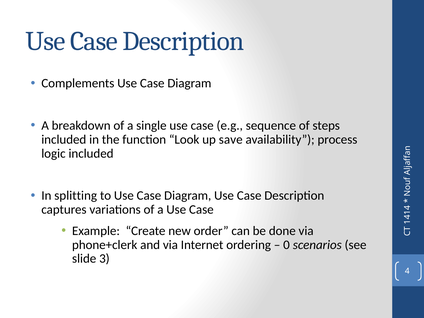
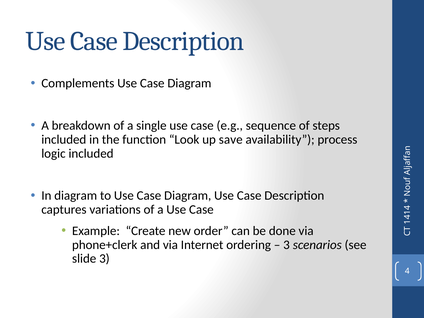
In splitting: splitting -> diagram
0 at (286, 245): 0 -> 3
